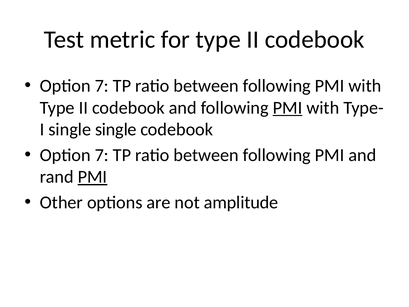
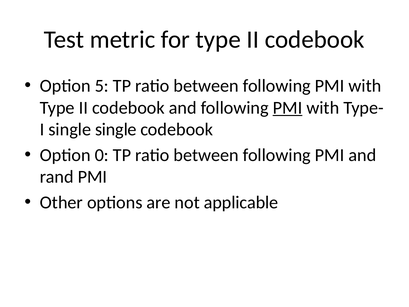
7 at (102, 86): 7 -> 5
7 at (102, 155): 7 -> 0
PMI at (92, 177) underline: present -> none
amplitude: amplitude -> applicable
